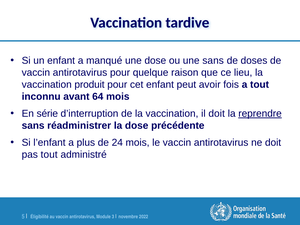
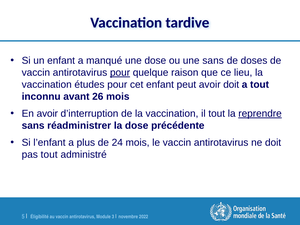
pour at (120, 73) underline: none -> present
produit: produit -> études
avoir fois: fois -> doit
64: 64 -> 26
En série: série -> avoir
il doit: doit -> tout
